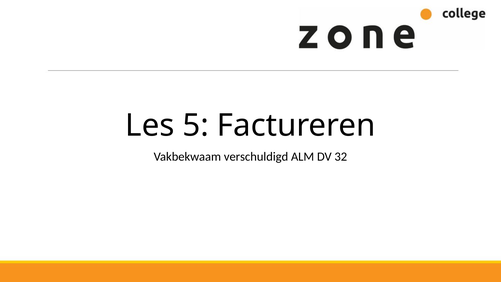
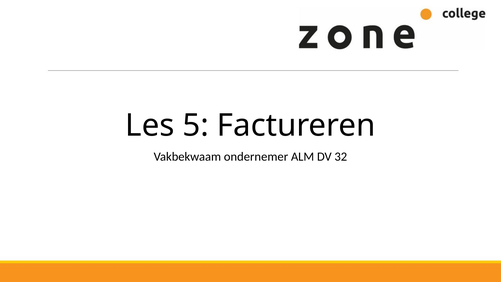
verschuldigd: verschuldigd -> ondernemer
